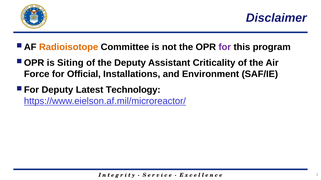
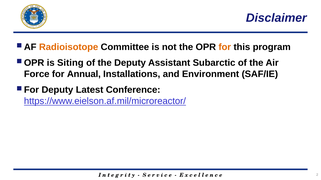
for at (225, 47) colour: purple -> orange
Criticality: Criticality -> Subarctic
Official: Official -> Annual
Technology: Technology -> Conference
